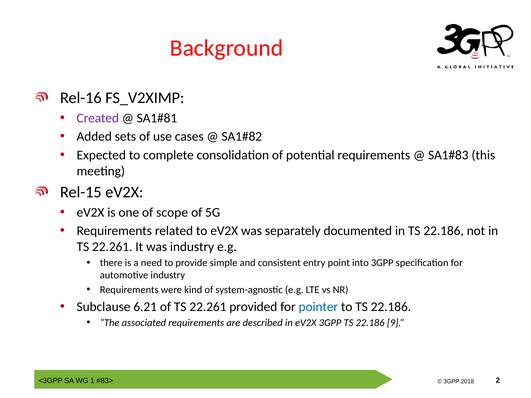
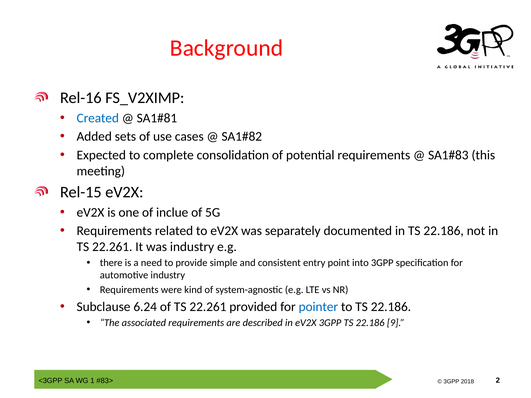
Created colour: purple -> blue
scope: scope -> inclue
6.21: 6.21 -> 6.24
